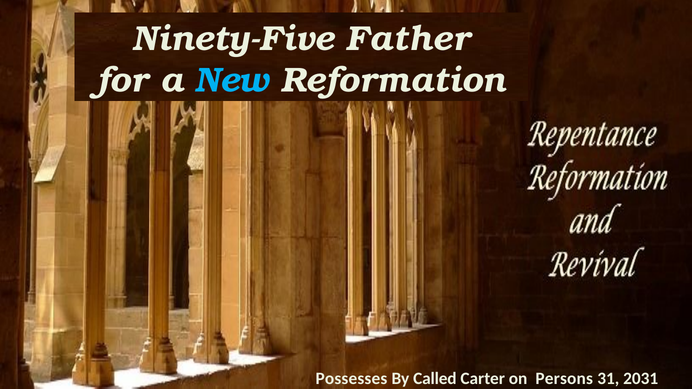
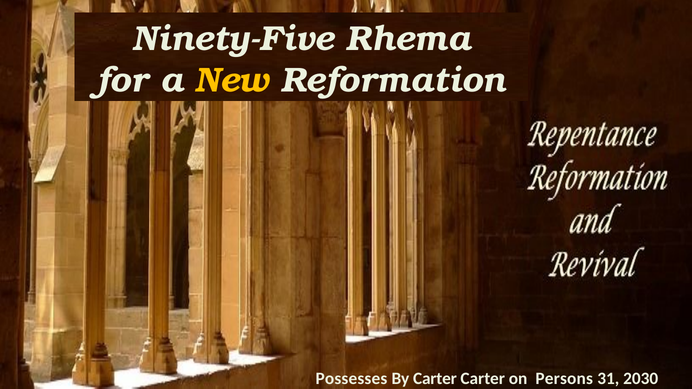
Father: Father -> Rhema
New colour: light blue -> yellow
By Called: Called -> Carter
2031: 2031 -> 2030
